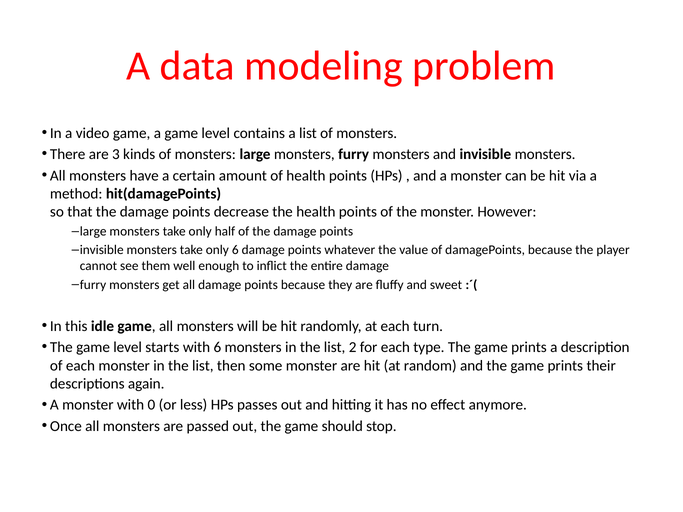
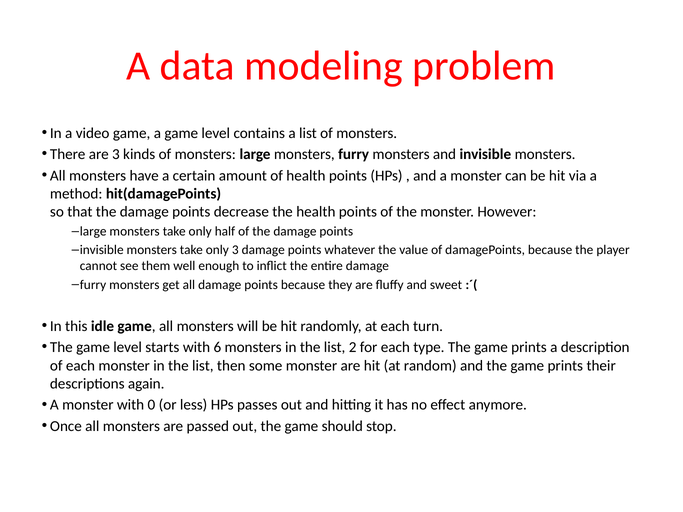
only 6: 6 -> 3
